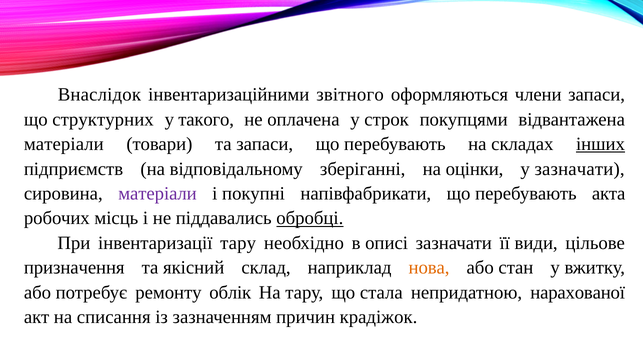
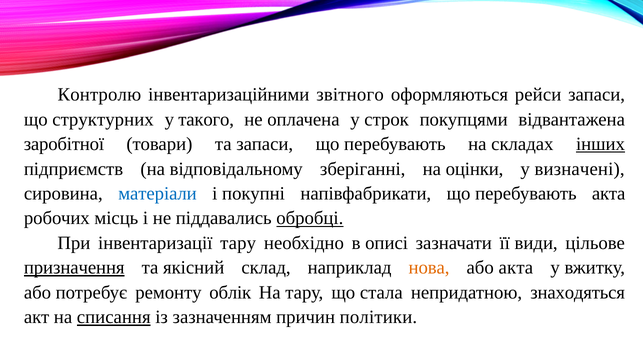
Внаслідок: Внаслідок -> Контролю
члени: члени -> рейси
матеріали at (64, 144): матеріали -> заробітної
у зазначати: зазначати -> визначені
матеріали at (158, 193) colour: purple -> blue
призначення underline: none -> present
або стан: стан -> акта
нарахованої: нарахованої -> знаходяться
списання underline: none -> present
крадіжок: крадіжок -> політики
